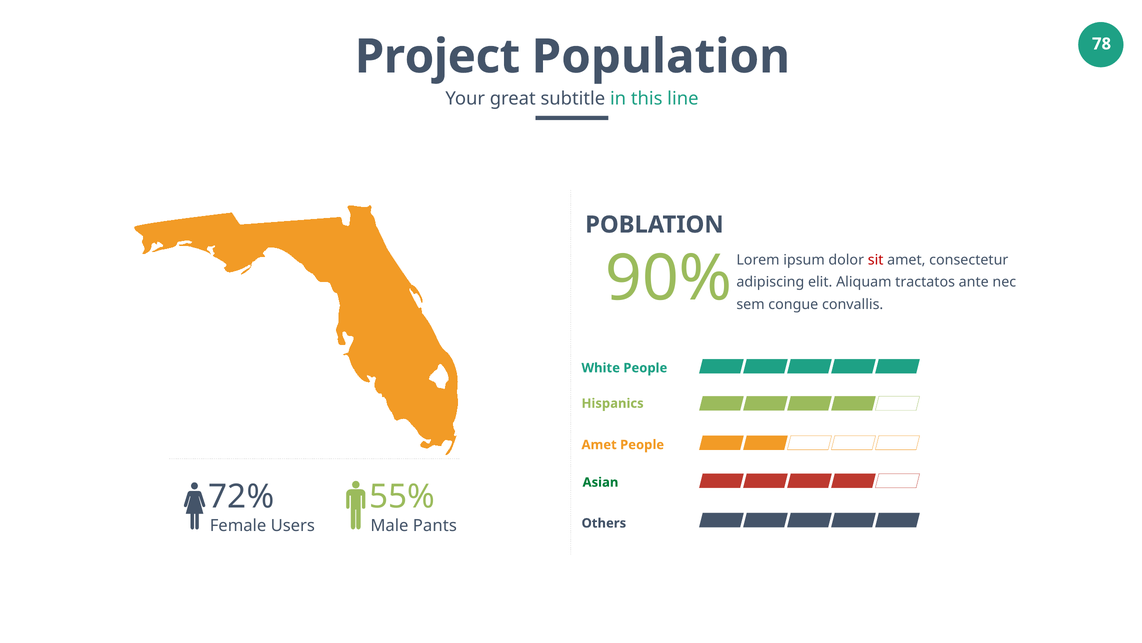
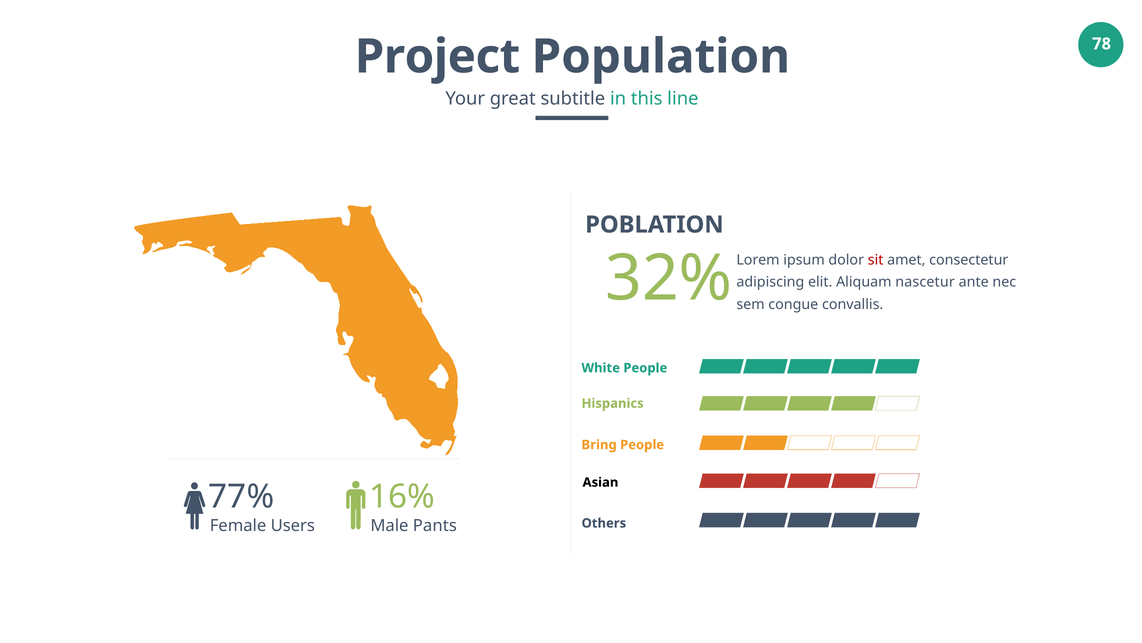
90%: 90% -> 32%
tractatos: tractatos -> nascetur
Amet at (599, 445): Amet -> Bring
Asian colour: green -> black
72%: 72% -> 77%
55%: 55% -> 16%
